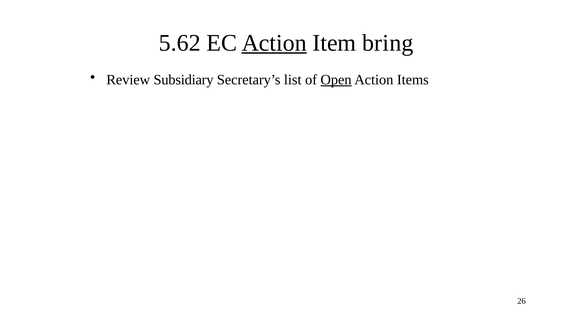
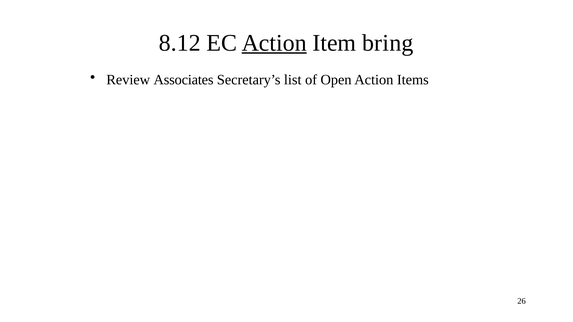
5.62: 5.62 -> 8.12
Subsidiary: Subsidiary -> Associates
Open underline: present -> none
